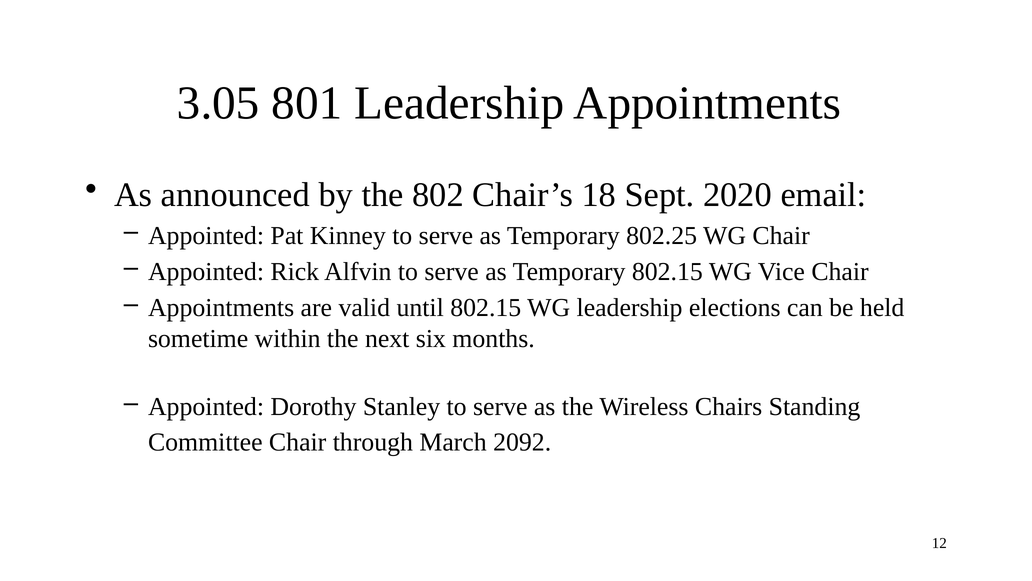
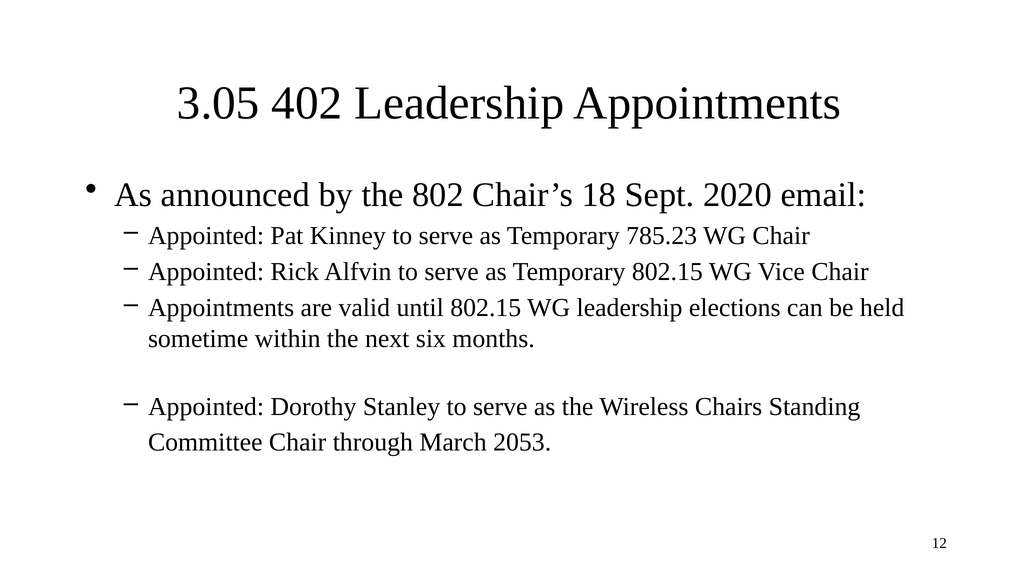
801: 801 -> 402
802.25: 802.25 -> 785.23
2092: 2092 -> 2053
